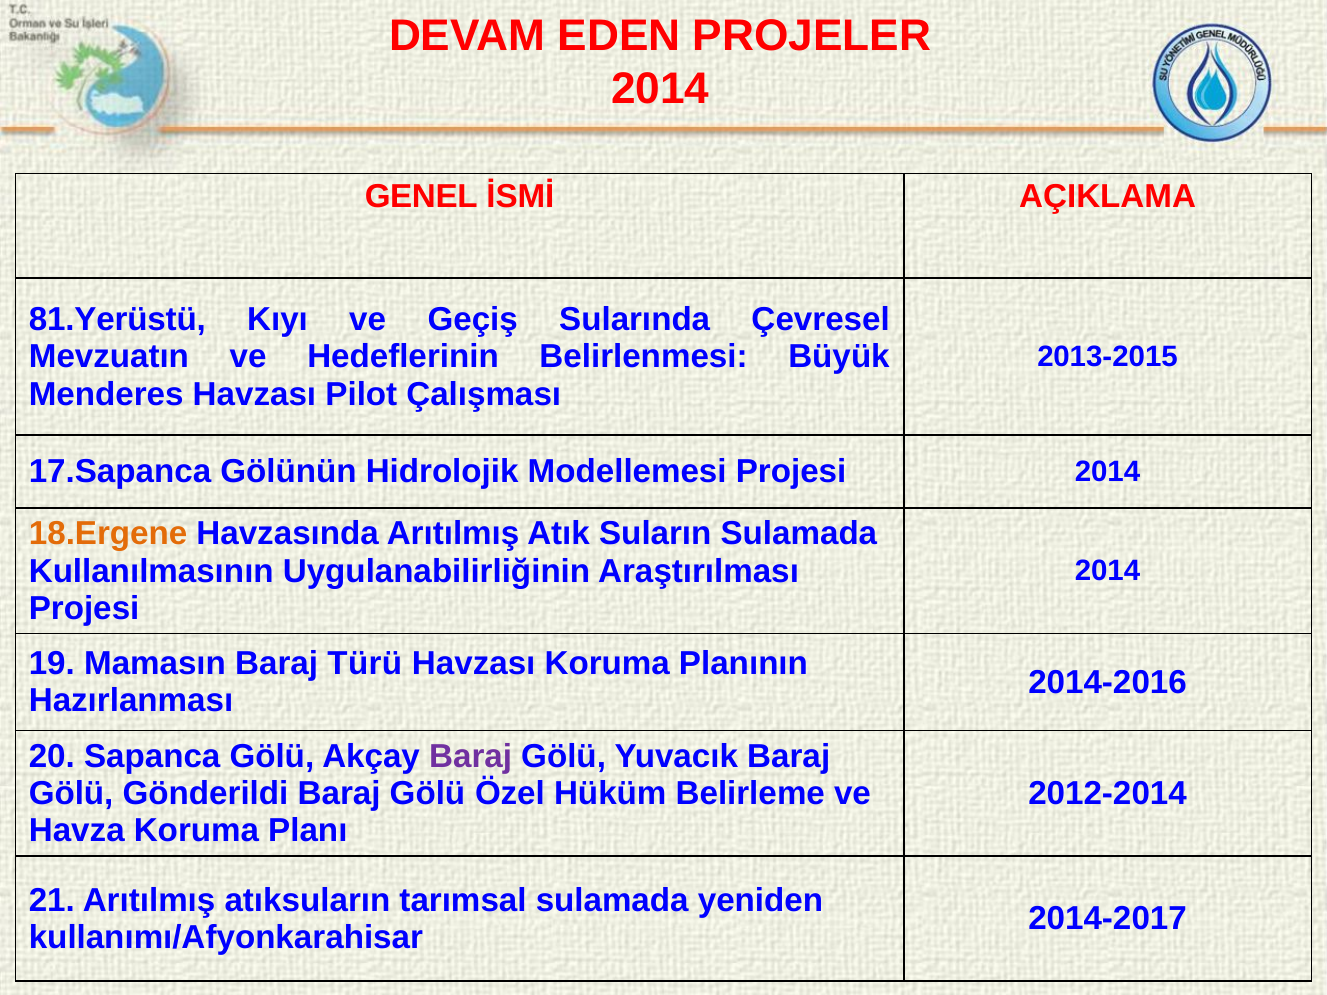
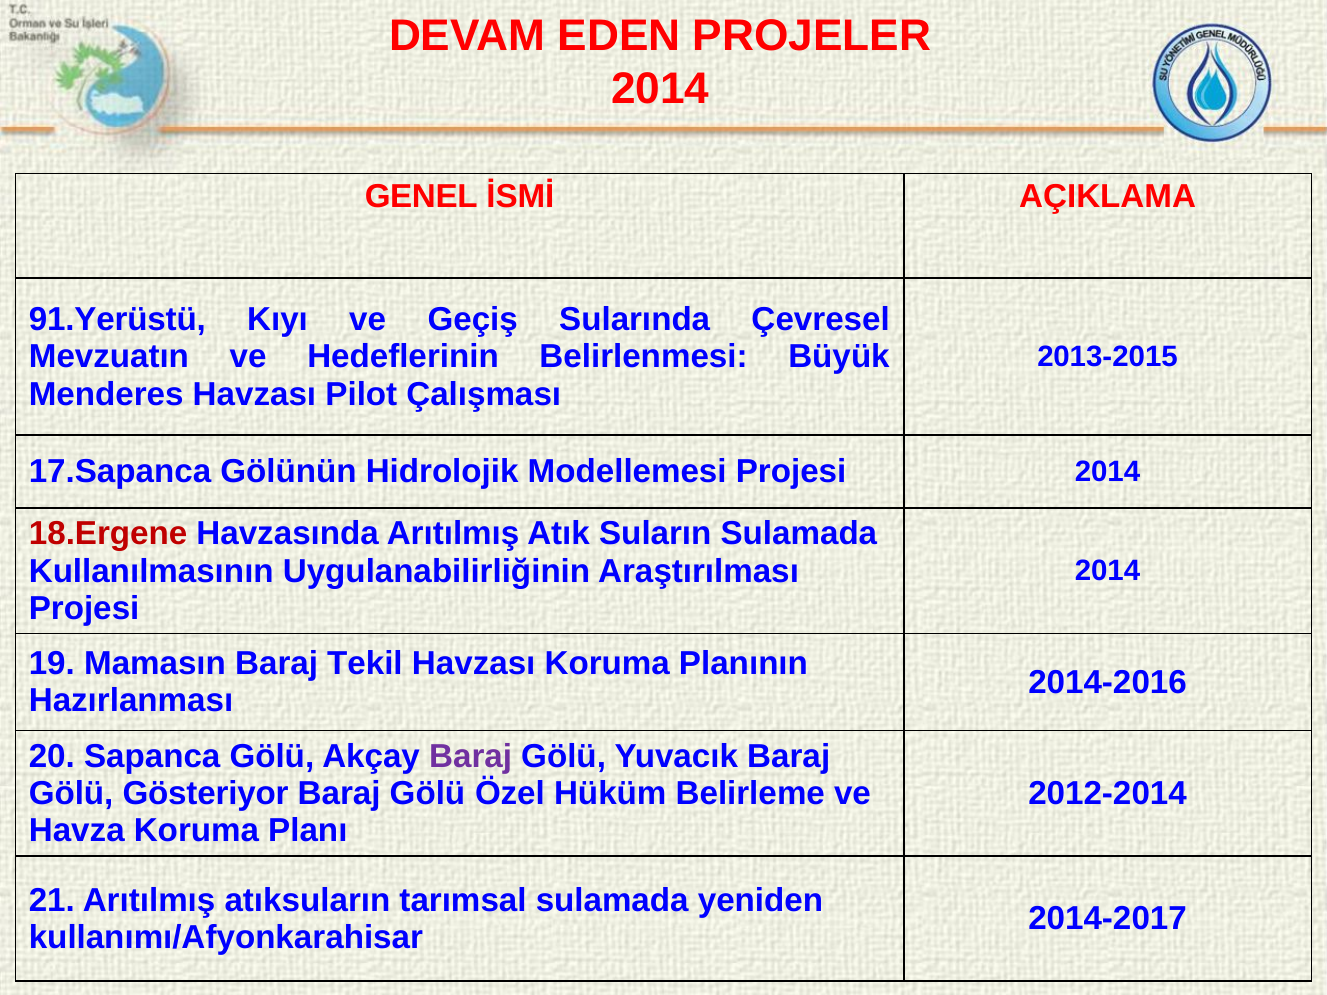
81.Yerüstü: 81.Yerüstü -> 91.Yerüstü
18.Ergene colour: orange -> red
Türü: Türü -> Tekil
Gönderildi: Gönderildi -> Gösteriyor
